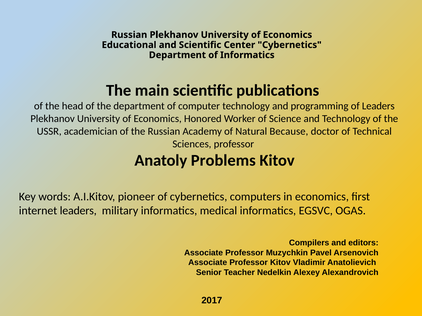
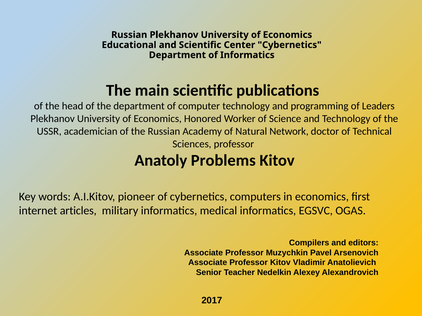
Because: Because -> Network
internet leaders: leaders -> articles
